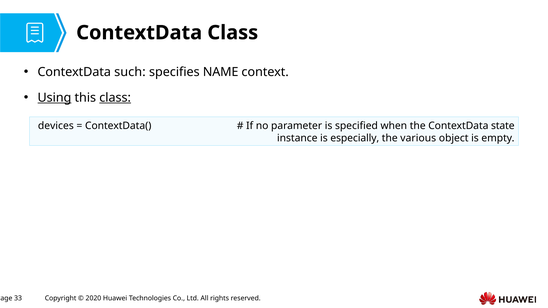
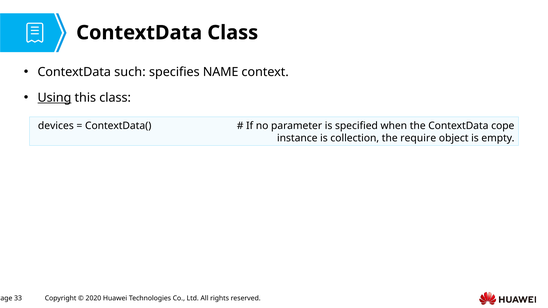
class at (115, 98) underline: present -> none
state: state -> cope
especially: especially -> collection
various: various -> require
